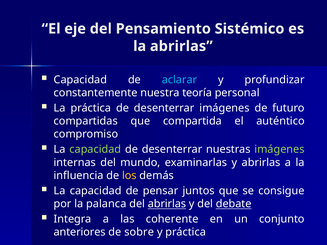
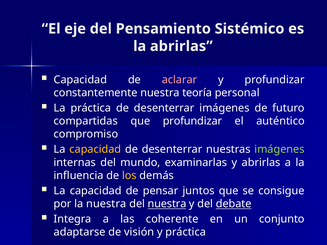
aclarar colour: light blue -> pink
que compartida: compartida -> profundizar
capacidad at (95, 150) colour: light green -> yellow
la palanca: palanca -> nuestra
del abrirlas: abrirlas -> nuestra
anteriores: anteriores -> adaptarse
sobre: sobre -> visión
